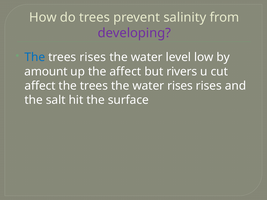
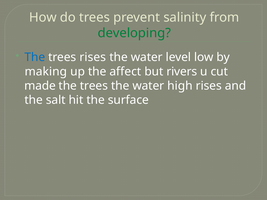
developing colour: purple -> green
amount: amount -> making
affect at (40, 86): affect -> made
water rises: rises -> high
